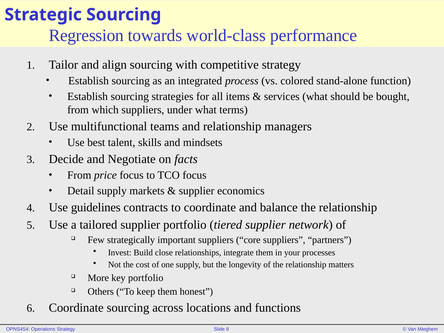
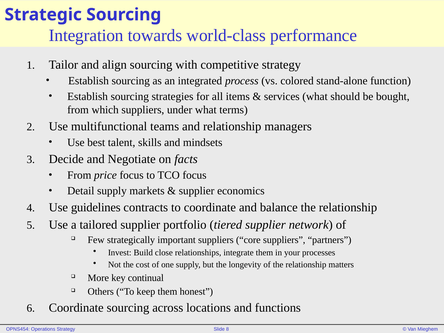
Regression: Regression -> Integration
key portfolio: portfolio -> continual
